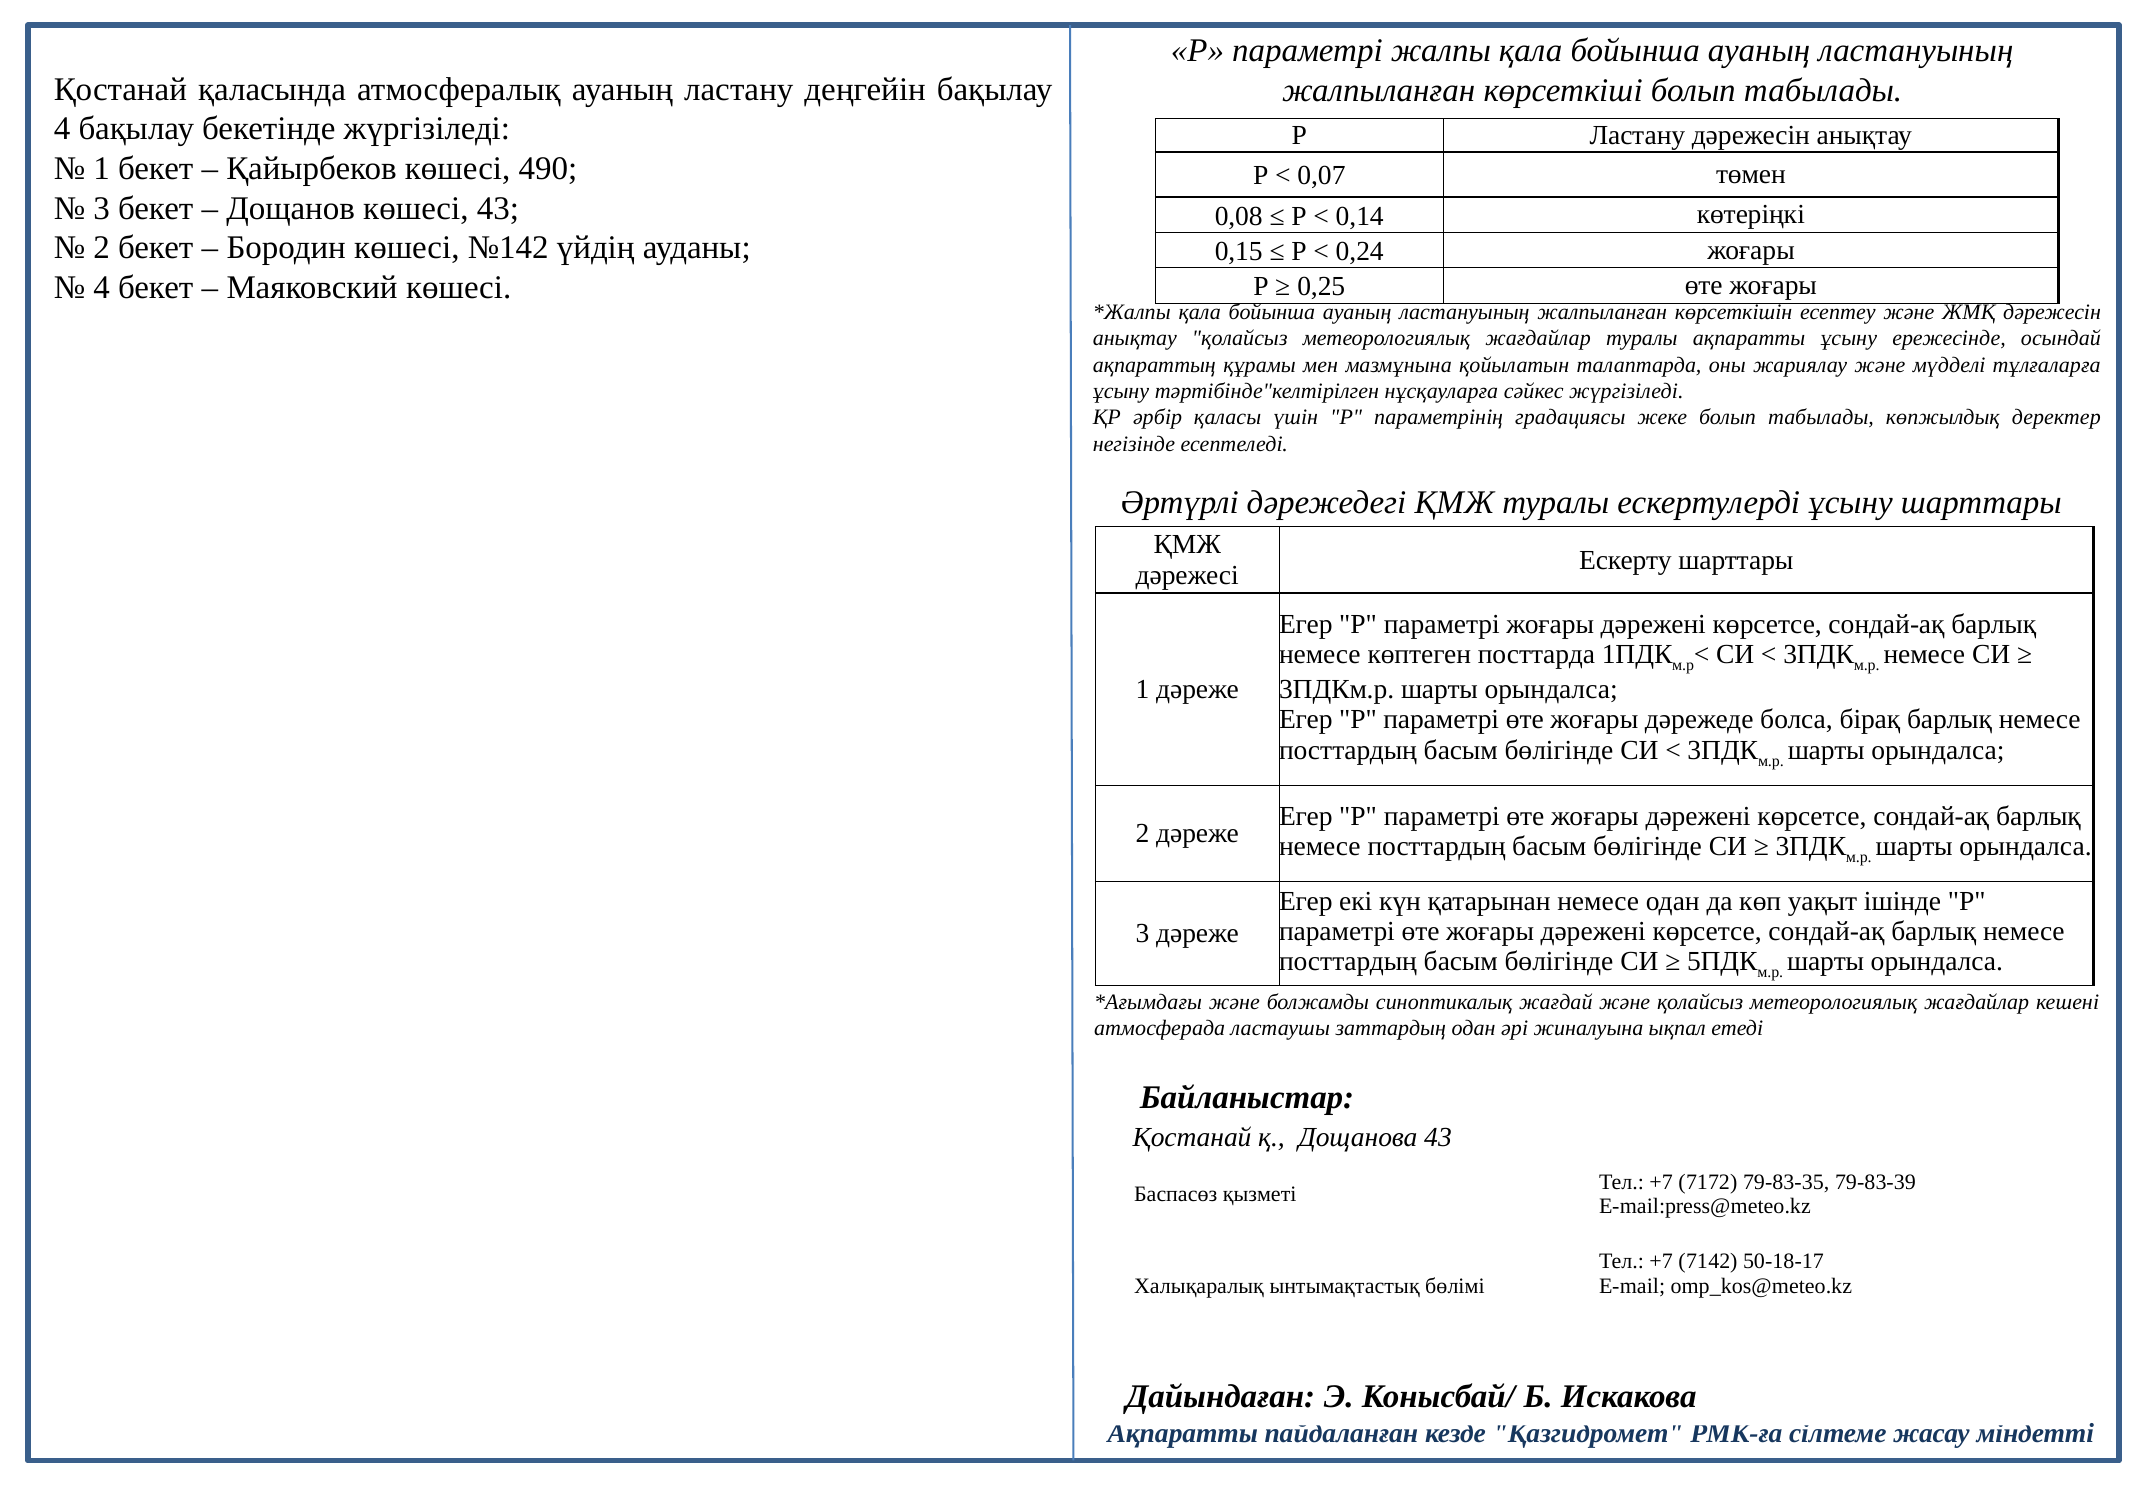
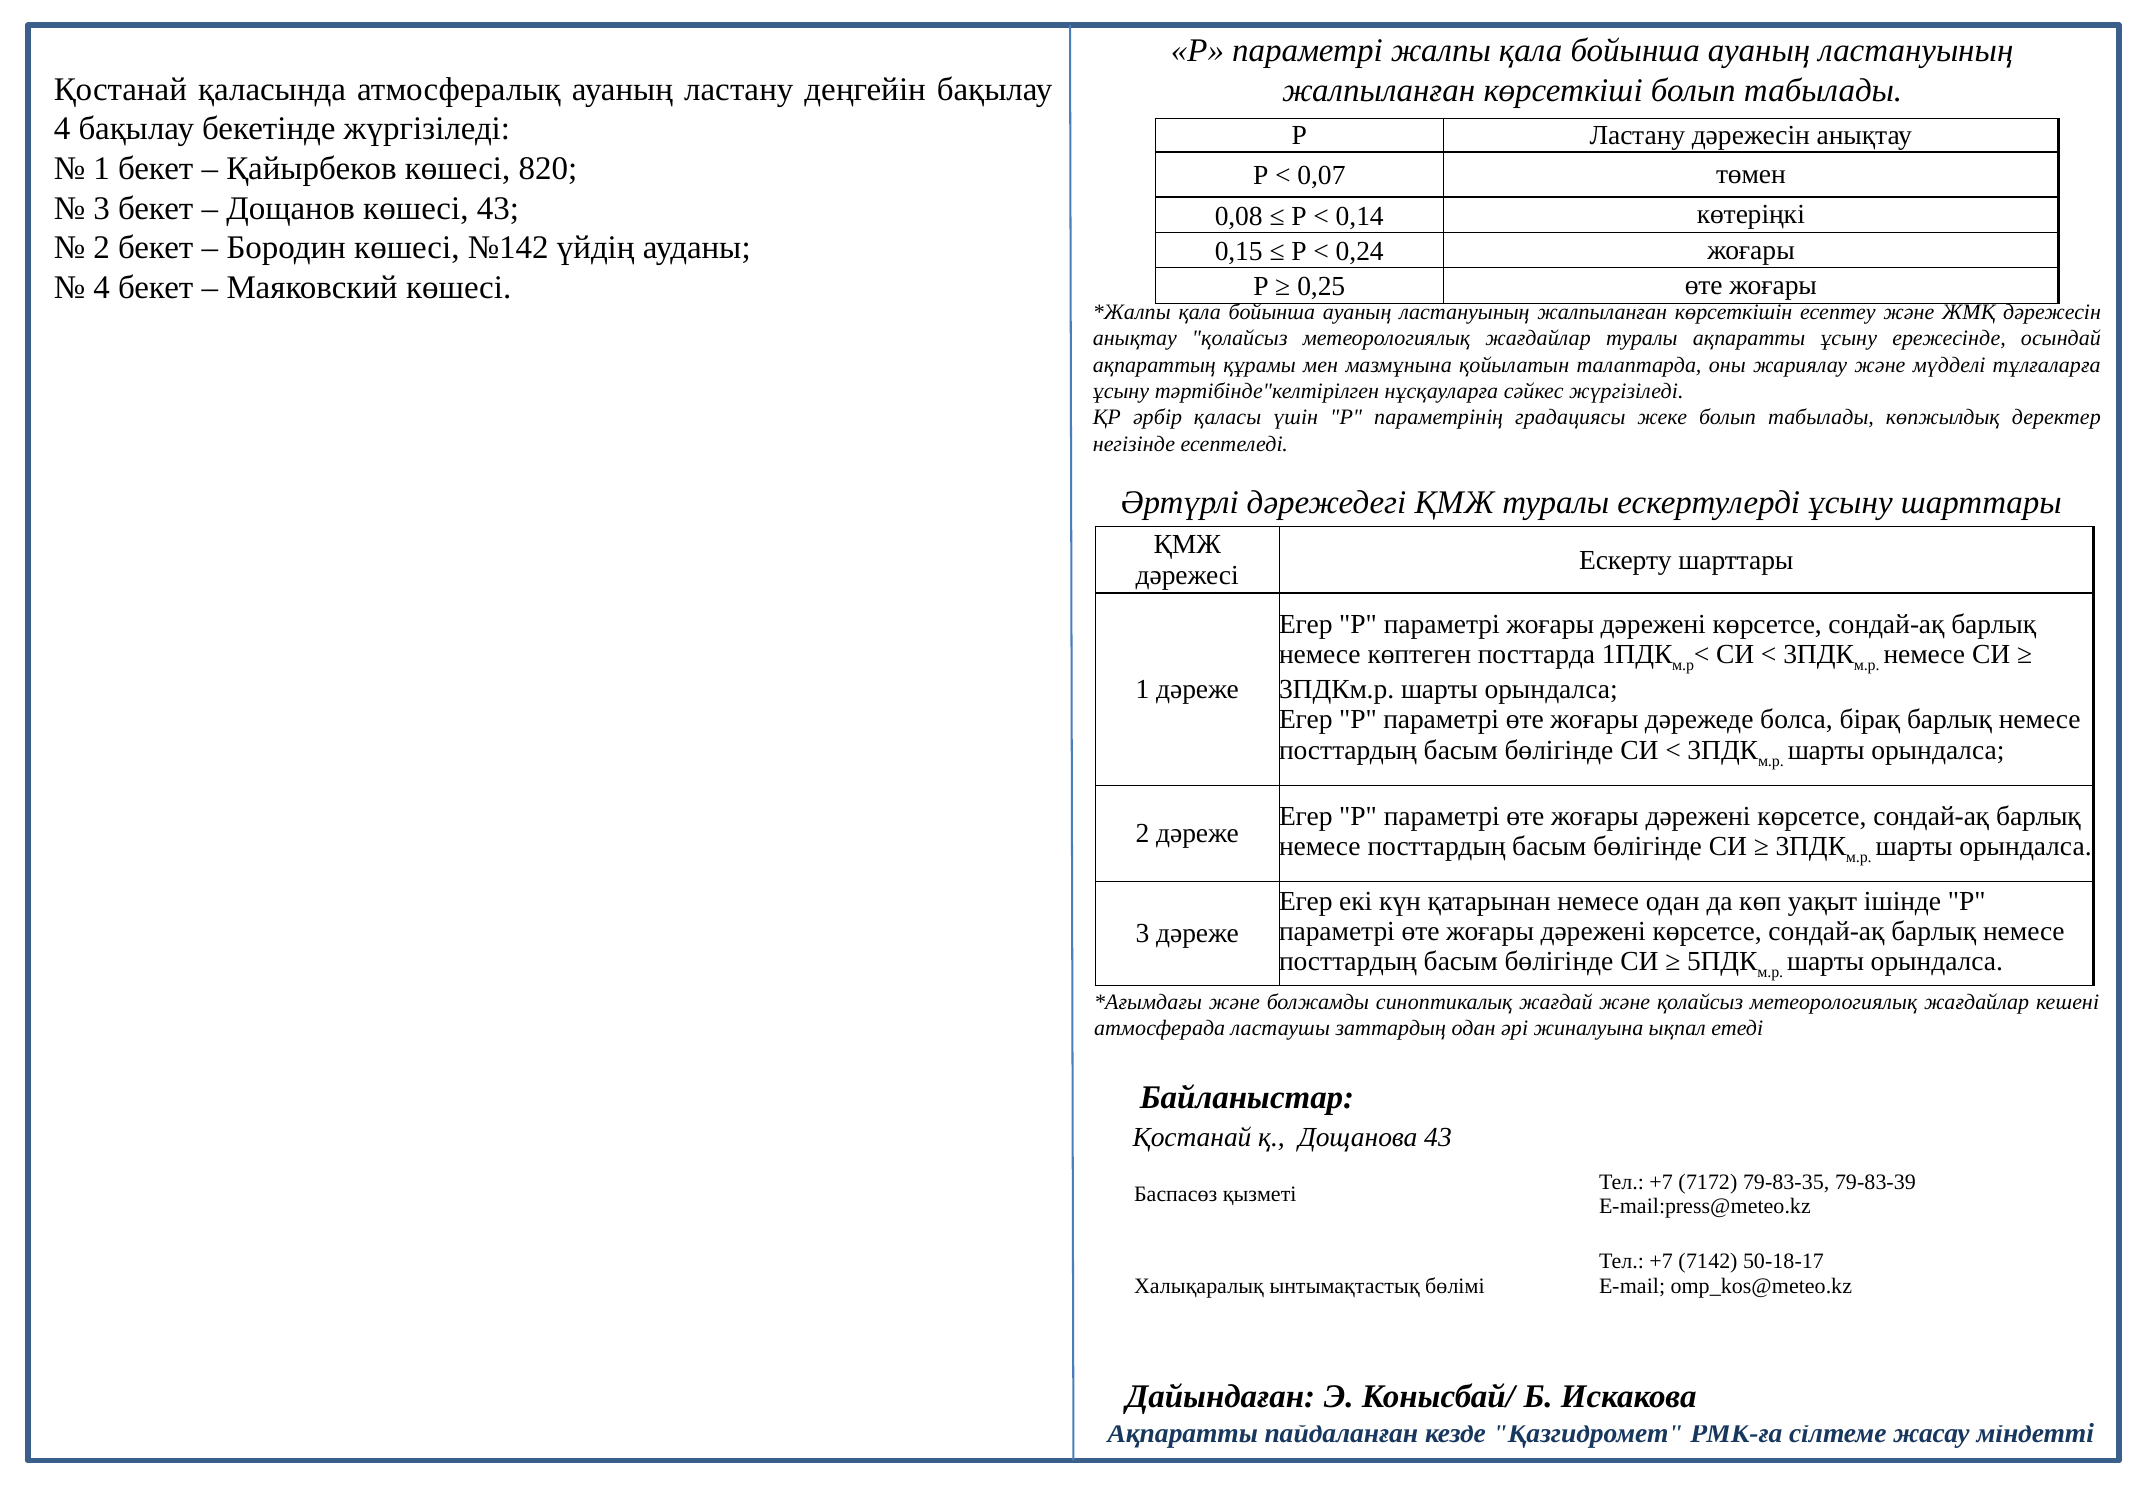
490: 490 -> 820
